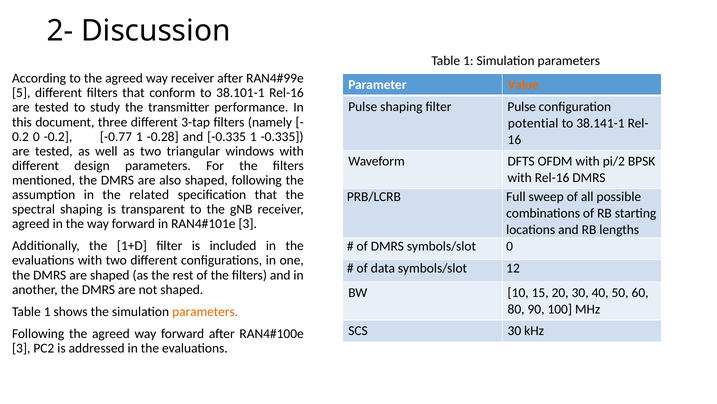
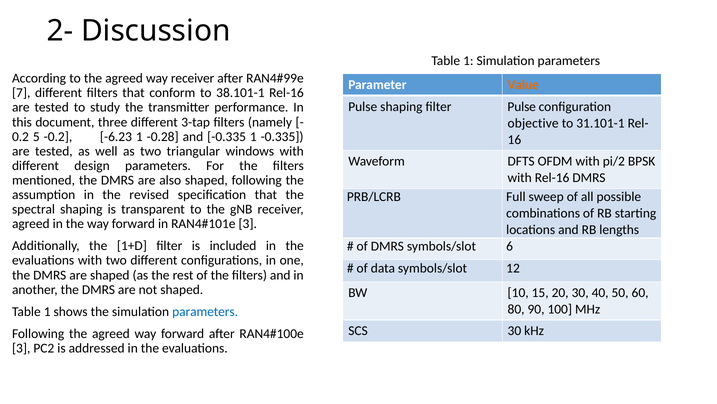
5: 5 -> 7
potential: potential -> objective
38.141-1: 38.141-1 -> 31.101-1
0 at (36, 136): 0 -> 5
-0.77: -0.77 -> -6.23
related: related -> revised
symbols/slot 0: 0 -> 6
parameters at (205, 311) colour: orange -> blue
